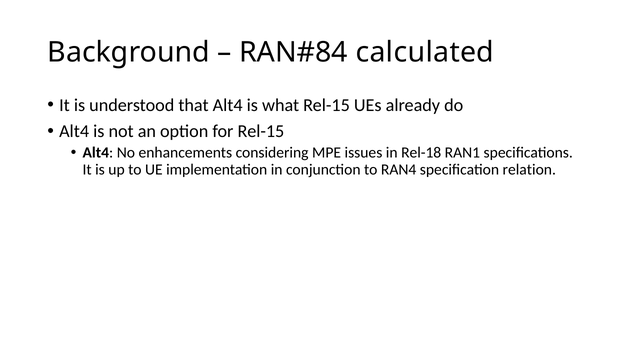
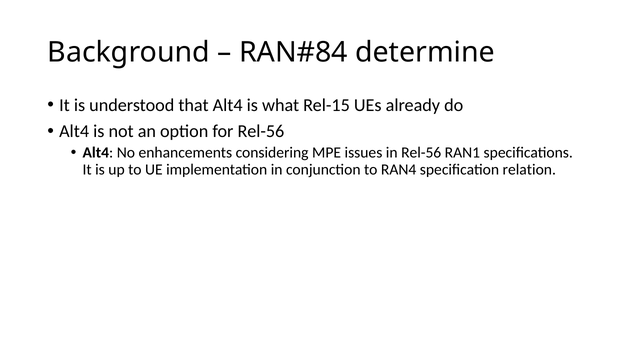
calculated: calculated -> determine
for Rel-15: Rel-15 -> Rel-56
in Rel-18: Rel-18 -> Rel-56
